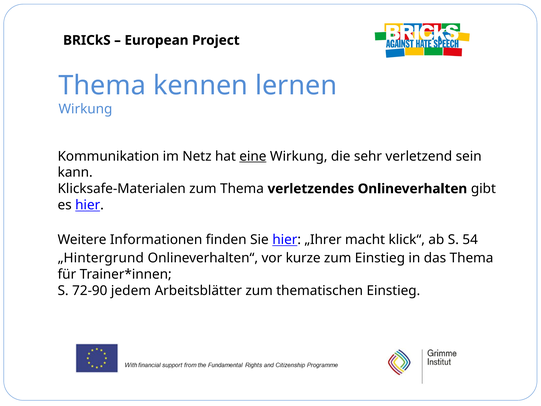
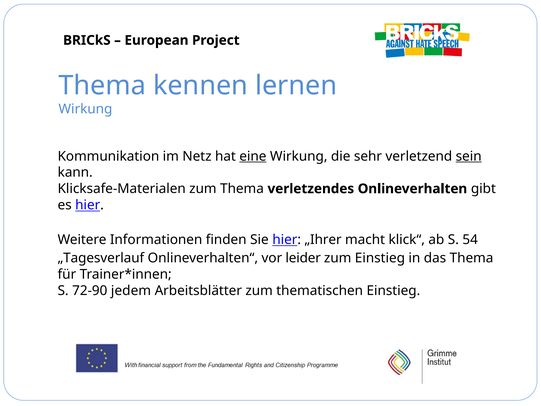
sein underline: none -> present
„Hintergrund: „Hintergrund -> „Tagesverlauf
kurze: kurze -> leider
